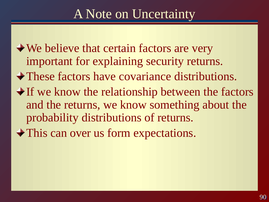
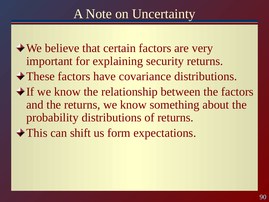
over: over -> shift
